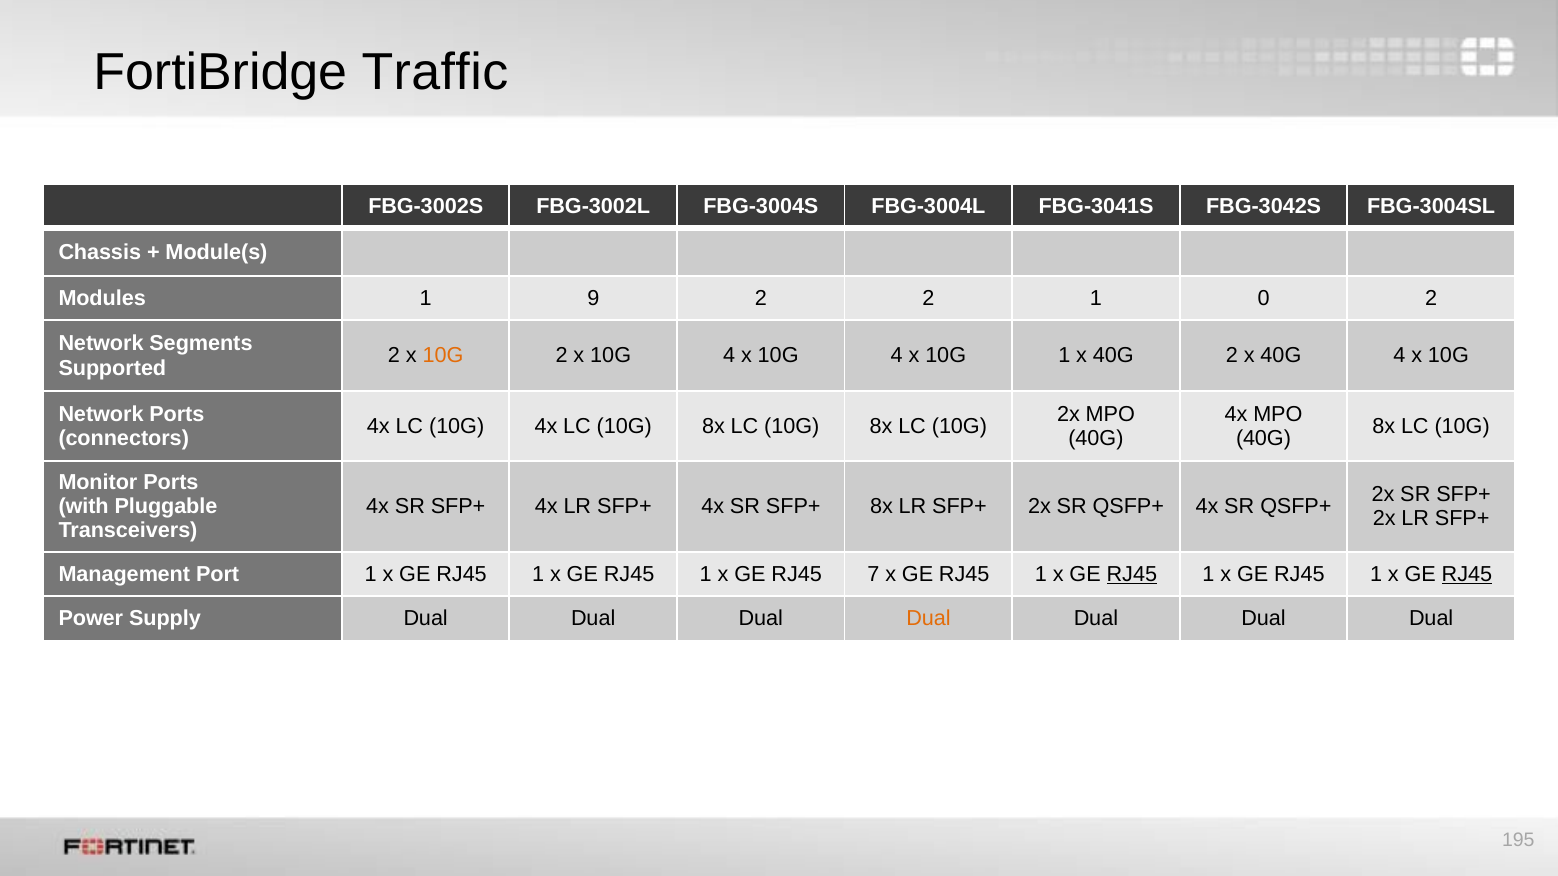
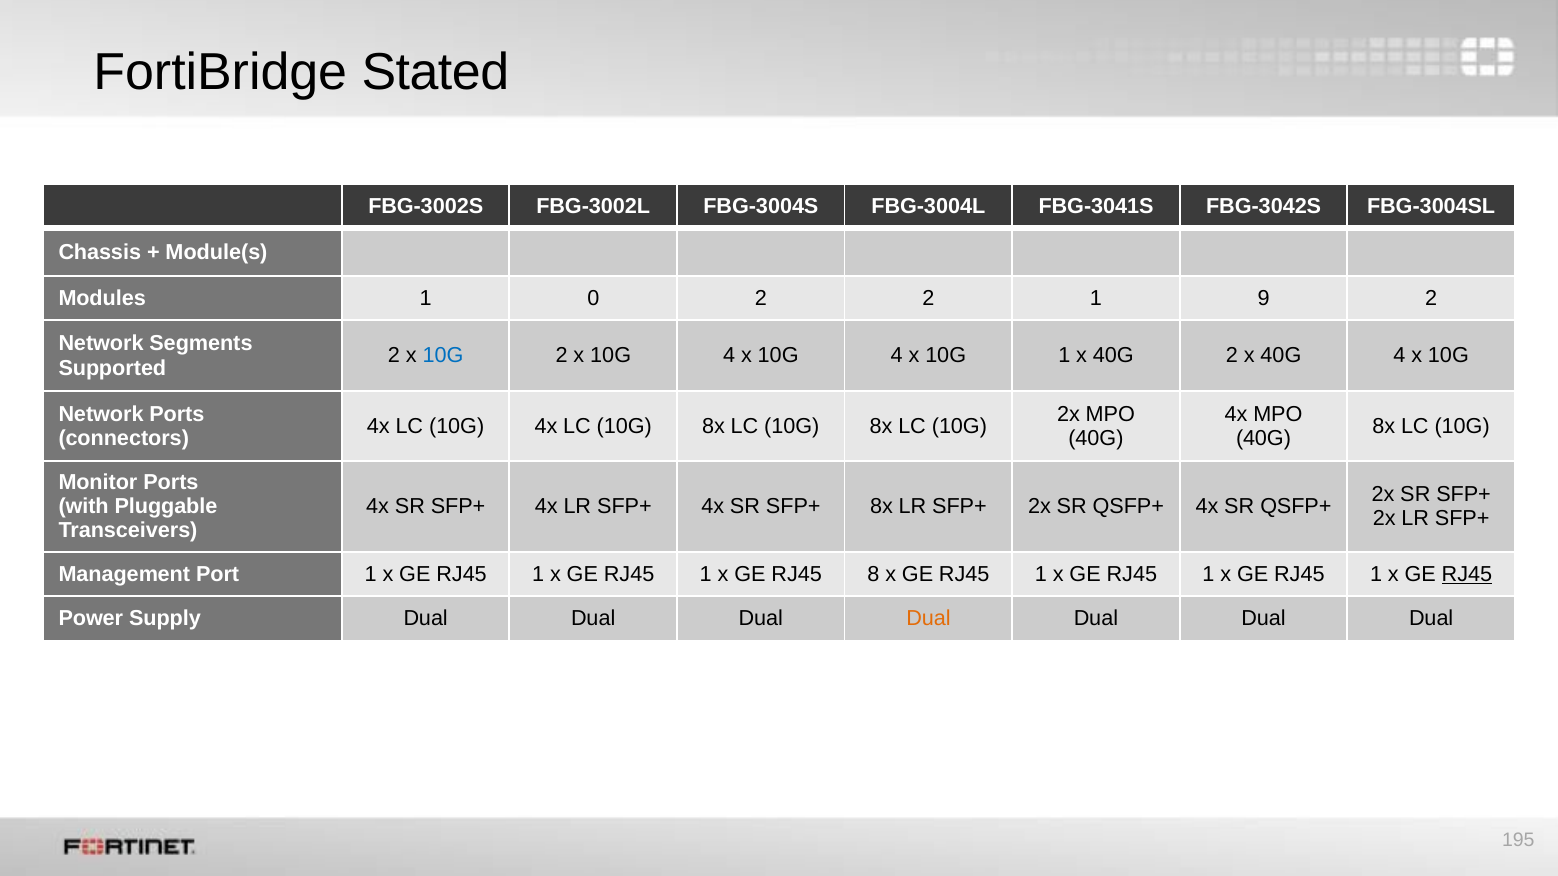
Traffic: Traffic -> Stated
9: 9 -> 0
0: 0 -> 9
10G at (443, 356) colour: orange -> blue
7: 7 -> 8
RJ45 at (1132, 575) underline: present -> none
